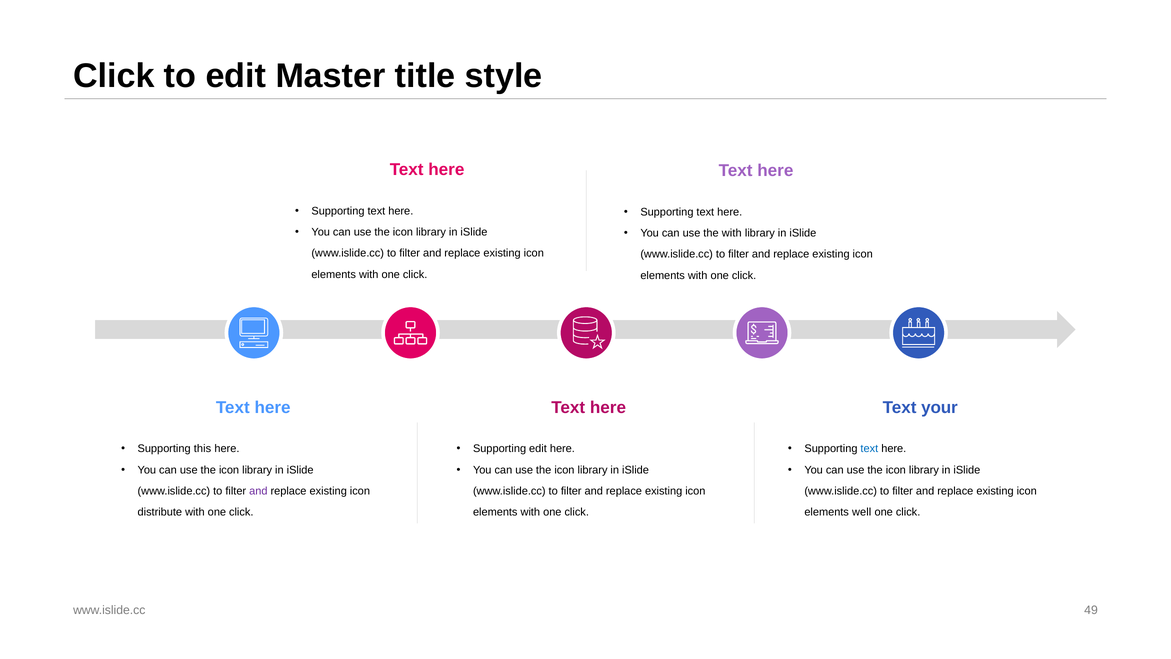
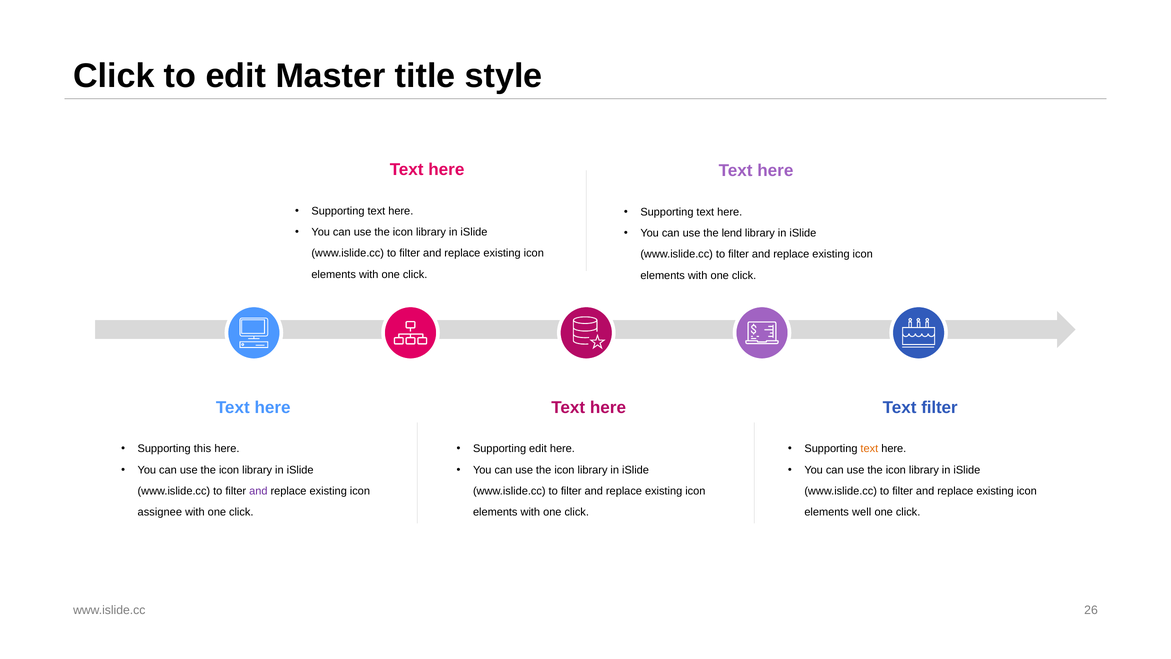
the with: with -> lend
Text your: your -> filter
text at (869, 449) colour: blue -> orange
distribute: distribute -> assignee
49: 49 -> 26
